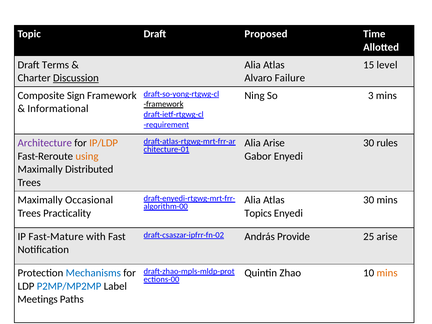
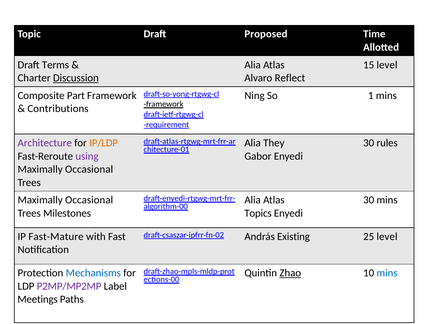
Failure: Failure -> Reflect
Sign: Sign -> Part
3: 3 -> 1
Informational: Informational -> Contributions
Alia Arise: Arise -> They
using colour: orange -> purple
Distributed at (89, 169): Distributed -> Occasional
Practicality: Practicality -> Milestones
Provide: Provide -> Existing
25 arise: arise -> level
Zhao underline: none -> present
mins at (387, 273) colour: orange -> blue
P2MP/MP2MP colour: blue -> purple
